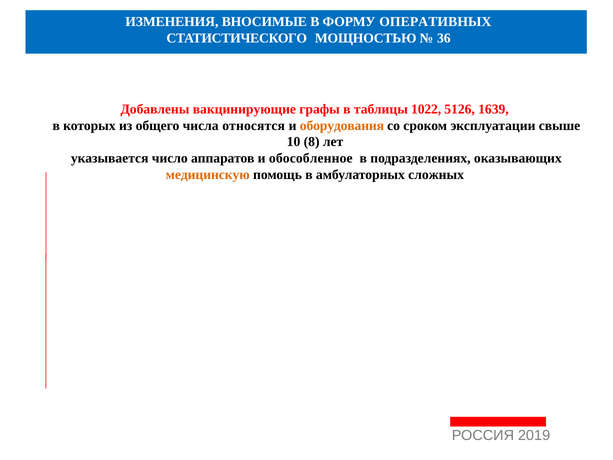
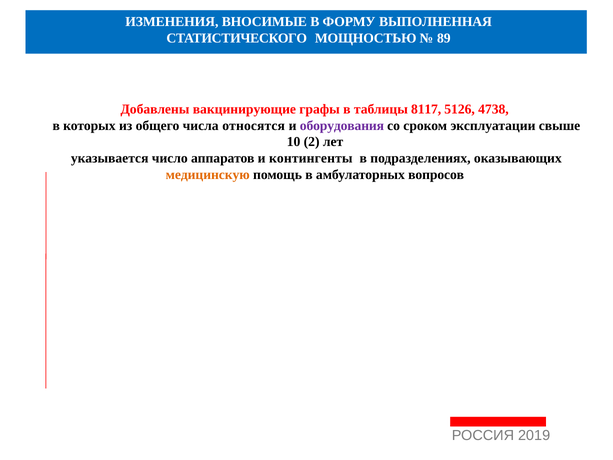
ОПЕРАТИВНЫХ: ОПЕРАТИВНЫХ -> ВЫПОЛНЕННАЯ
36: 36 -> 89
1022: 1022 -> 8117
1639: 1639 -> 4738
оборудования colour: orange -> purple
8: 8 -> 2
обособленное: обособленное -> контингенты
сложных: сложных -> вопросов
